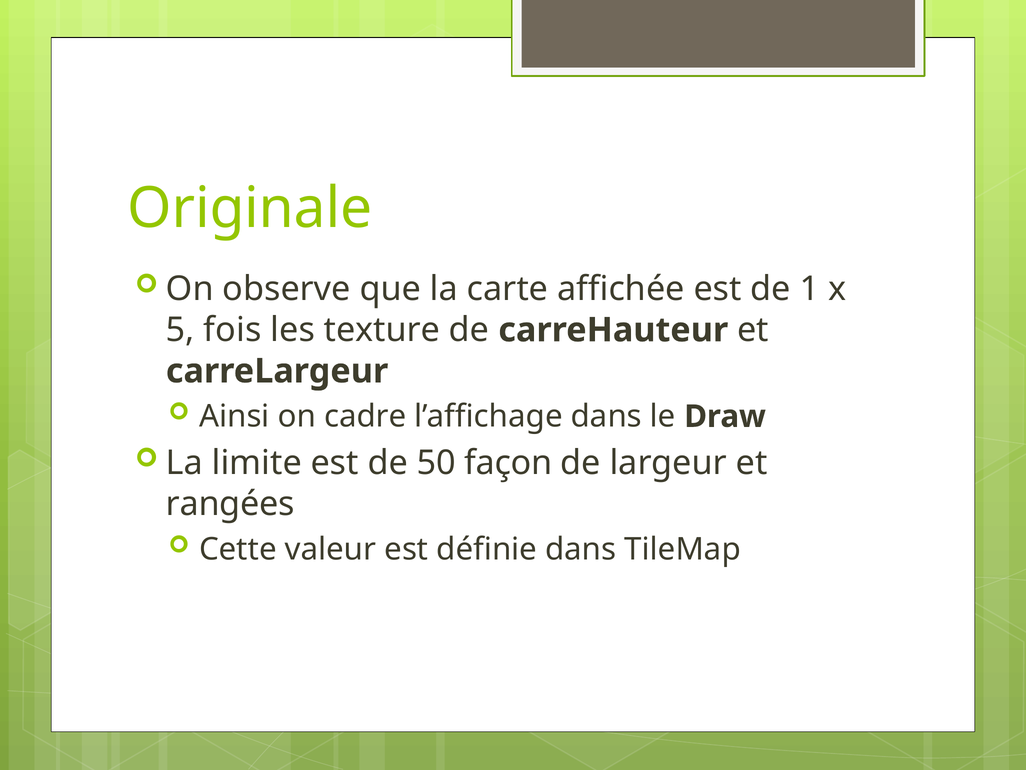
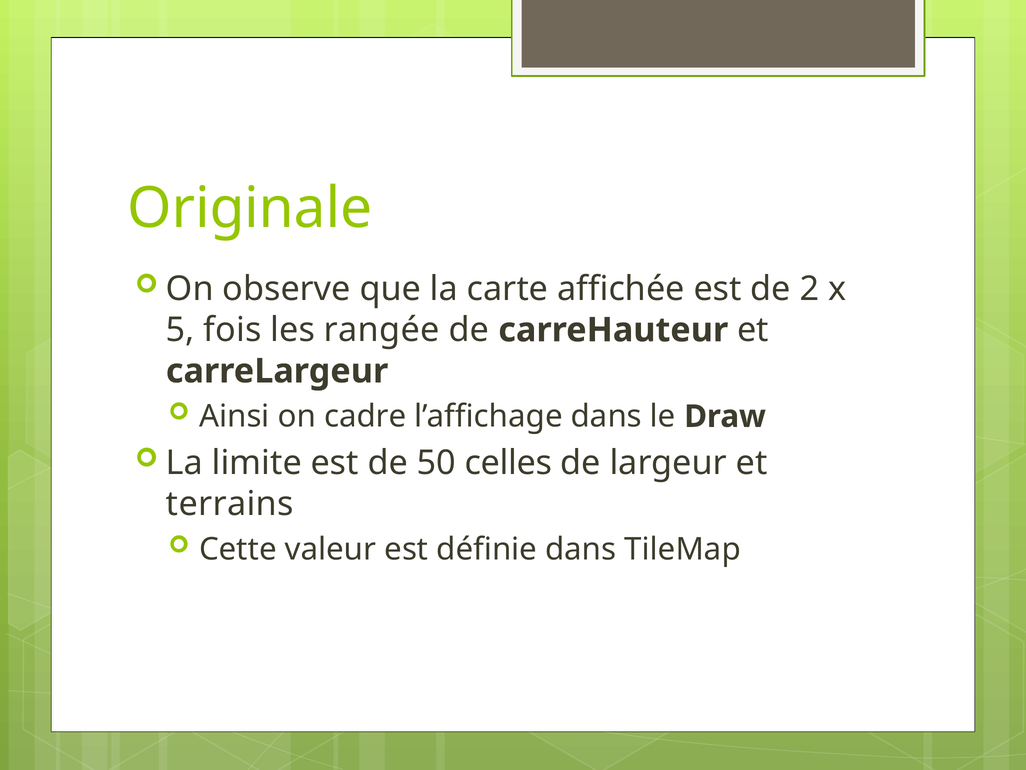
1: 1 -> 2
texture: texture -> rangée
façon: façon -> celles
rangées: rangées -> terrains
